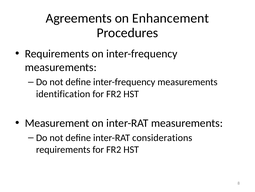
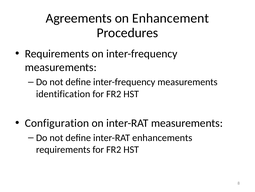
Measurement: Measurement -> Configuration
considerations: considerations -> enhancements
